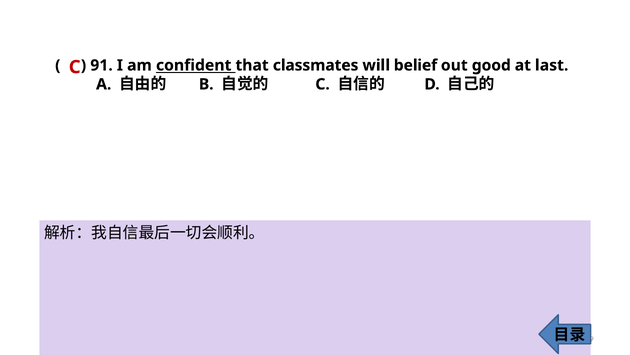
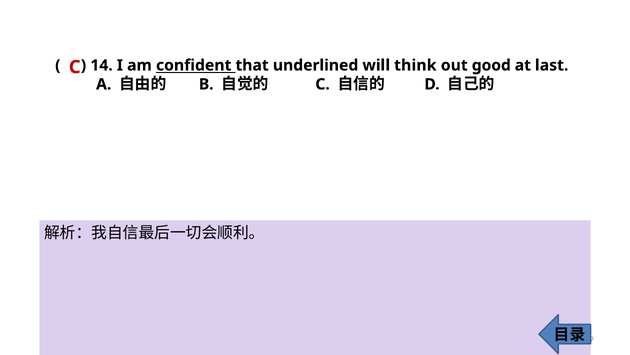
91: 91 -> 14
classmates: classmates -> underlined
belief: belief -> think
